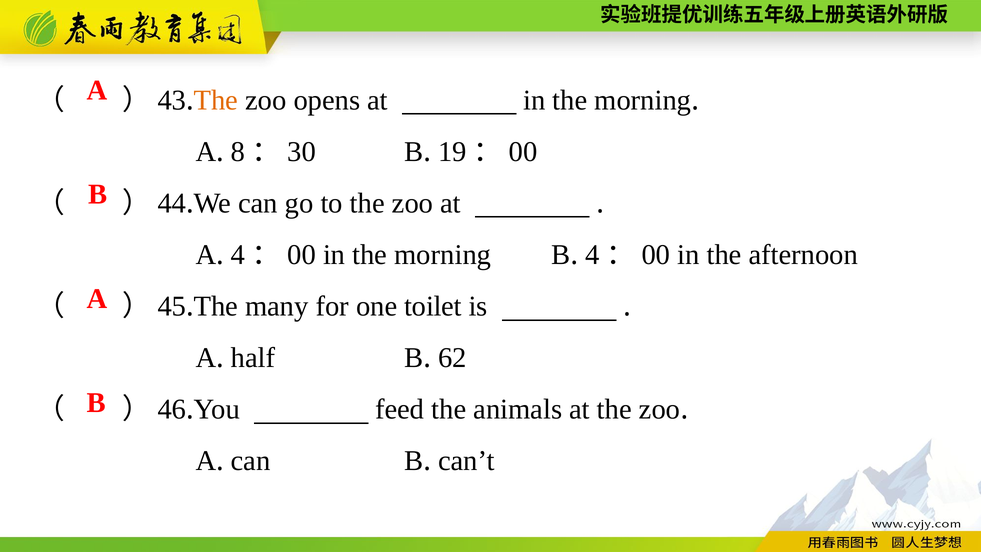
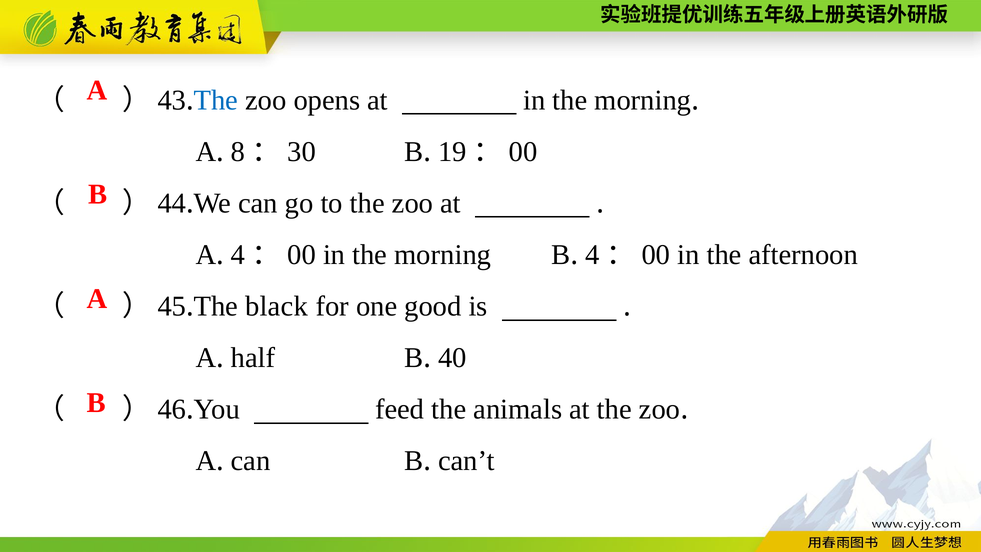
The at (216, 100) colour: orange -> blue
many: many -> black
toilet: toilet -> good
62: 62 -> 40
